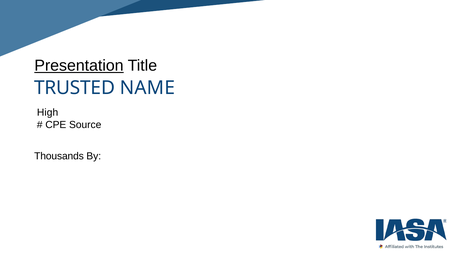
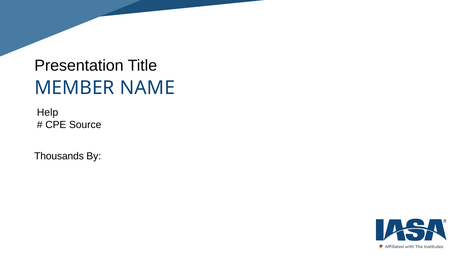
Presentation underline: present -> none
TRUSTED: TRUSTED -> MEMBER
High: High -> Help
